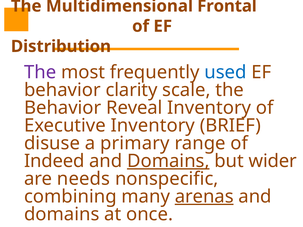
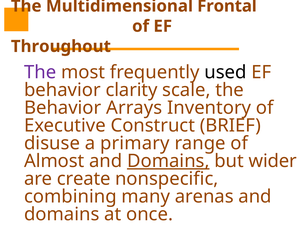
Distribution: Distribution -> Throughout
used colour: blue -> black
Reveal: Reveal -> Arrays
Executive Inventory: Inventory -> Construct
Indeed: Indeed -> Almost
needs: needs -> create
arenas underline: present -> none
